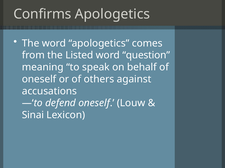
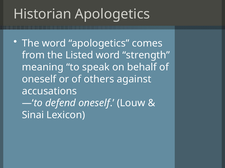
Confirms: Confirms -> Historian
question: question -> strength
